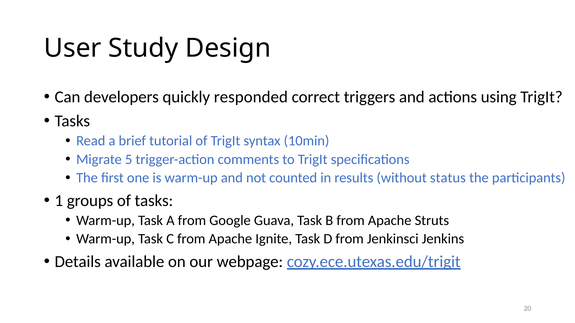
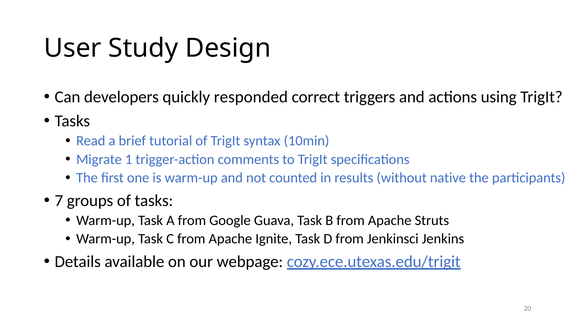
5: 5 -> 1
status: status -> native
1: 1 -> 7
